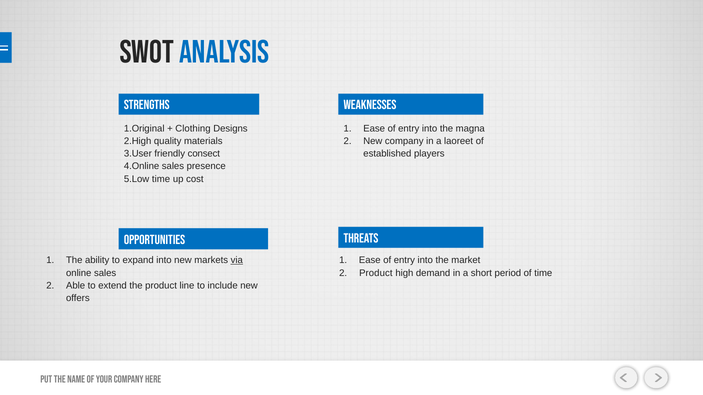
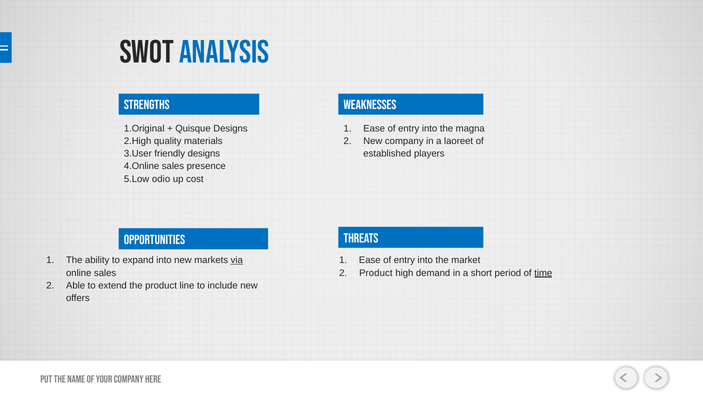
Clothing: Clothing -> Quisque
friendly consect: consect -> designs
time at (161, 179): time -> odio
time at (543, 273) underline: none -> present
